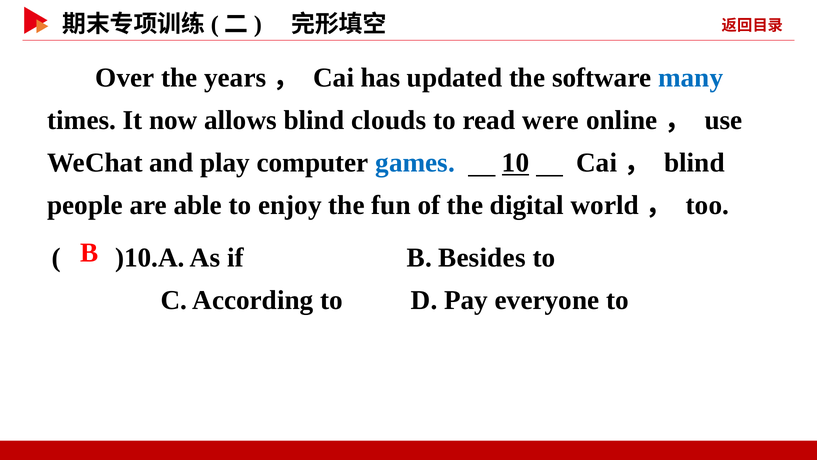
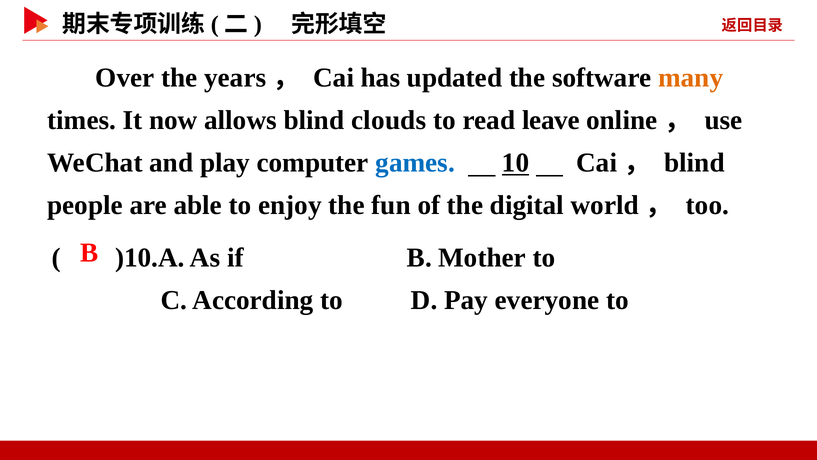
many colour: blue -> orange
were: were -> leave
Besides: Besides -> Mother
